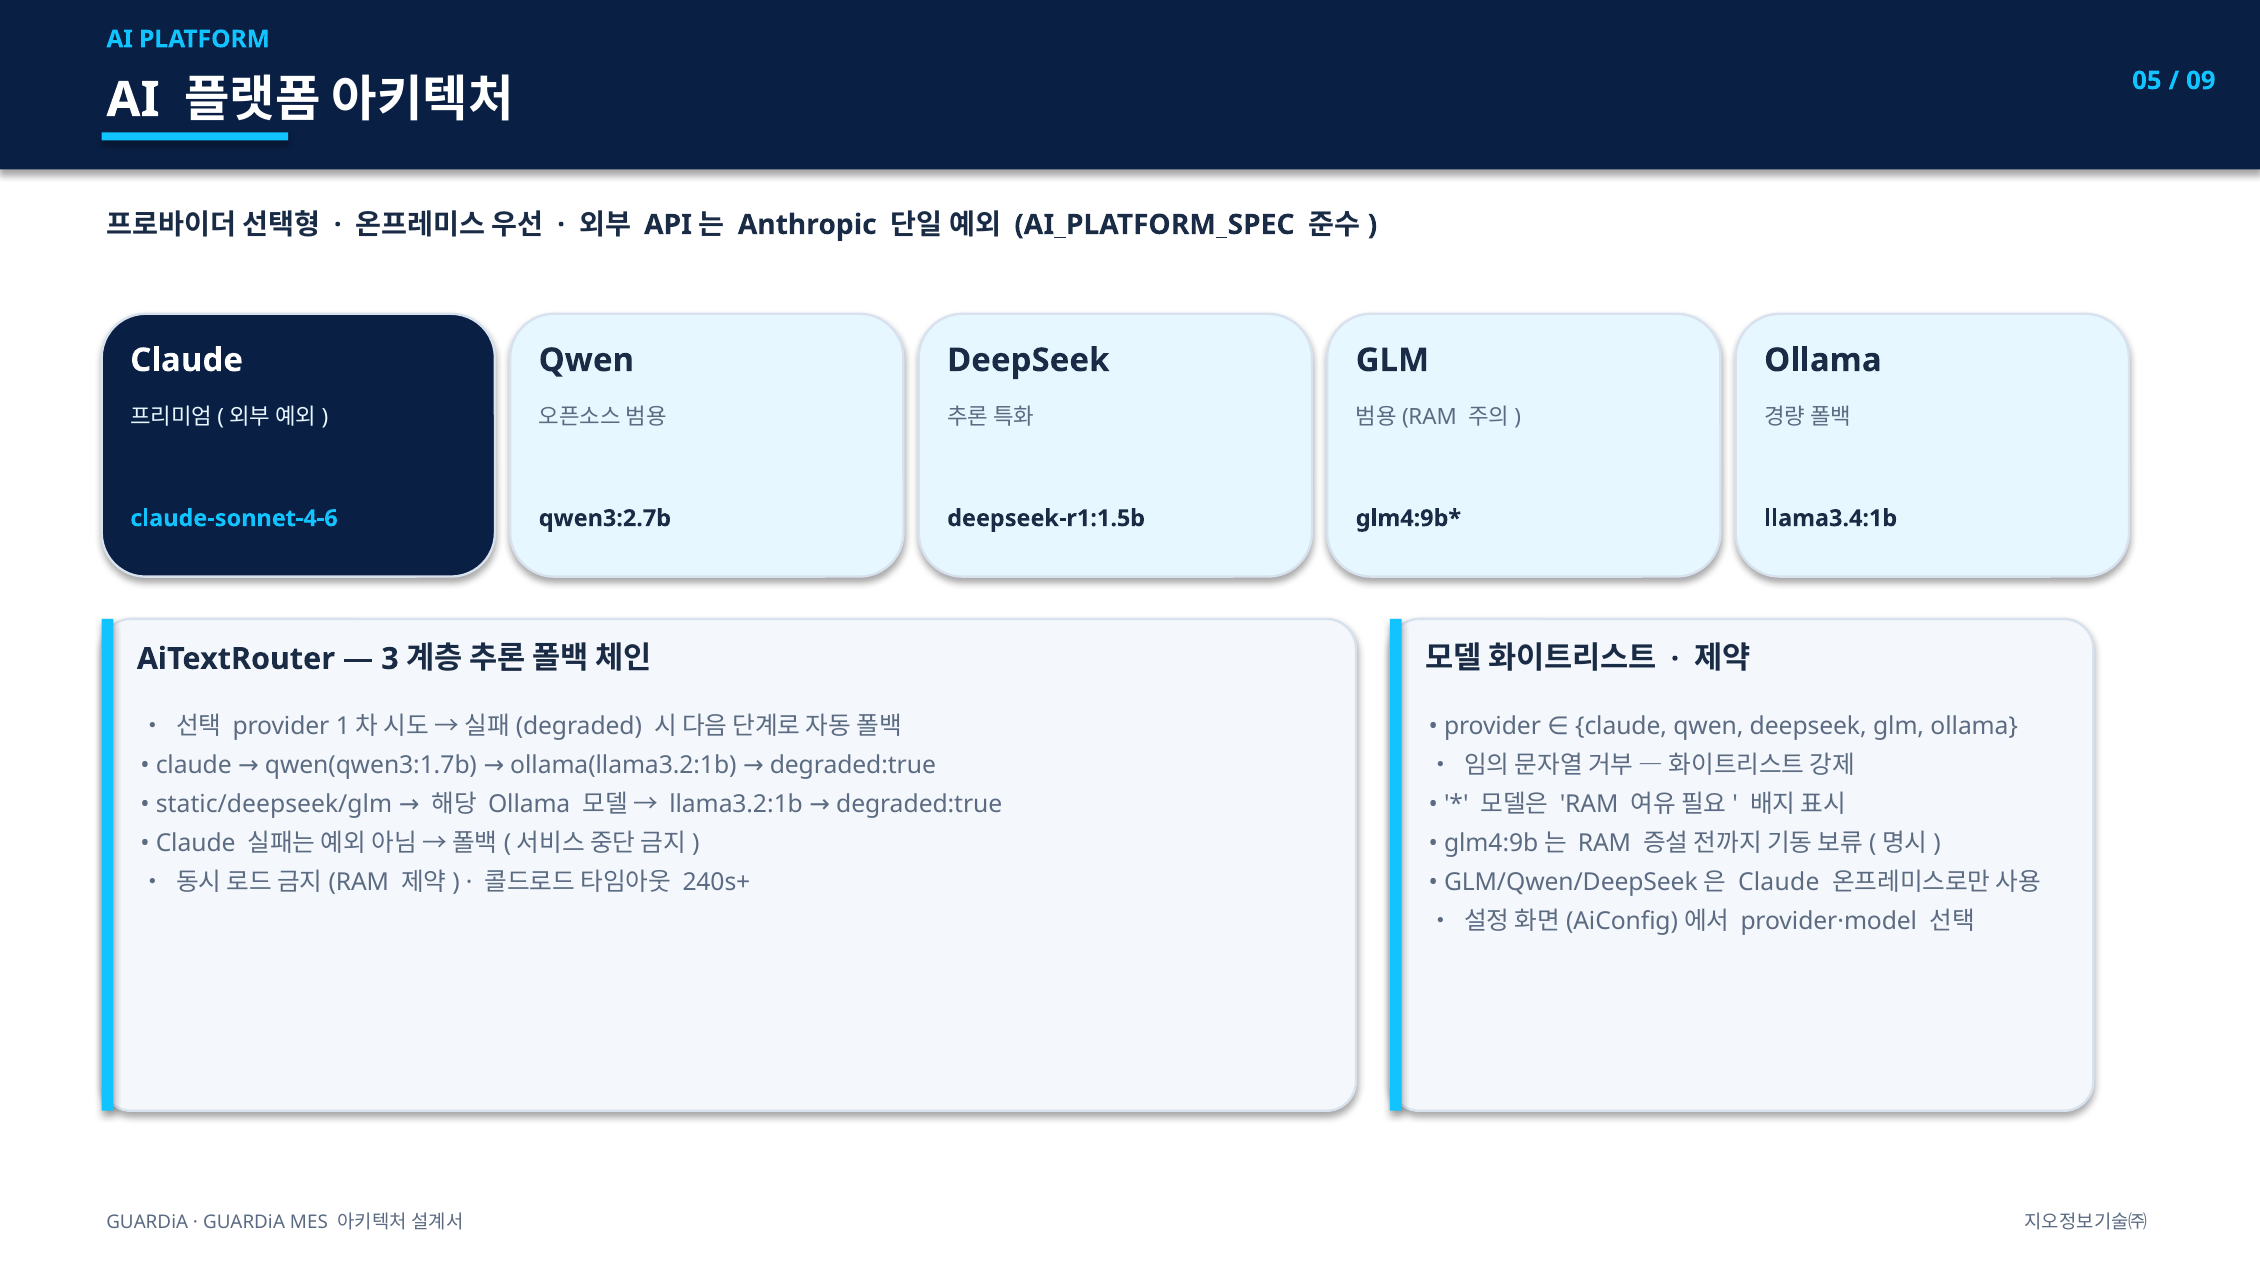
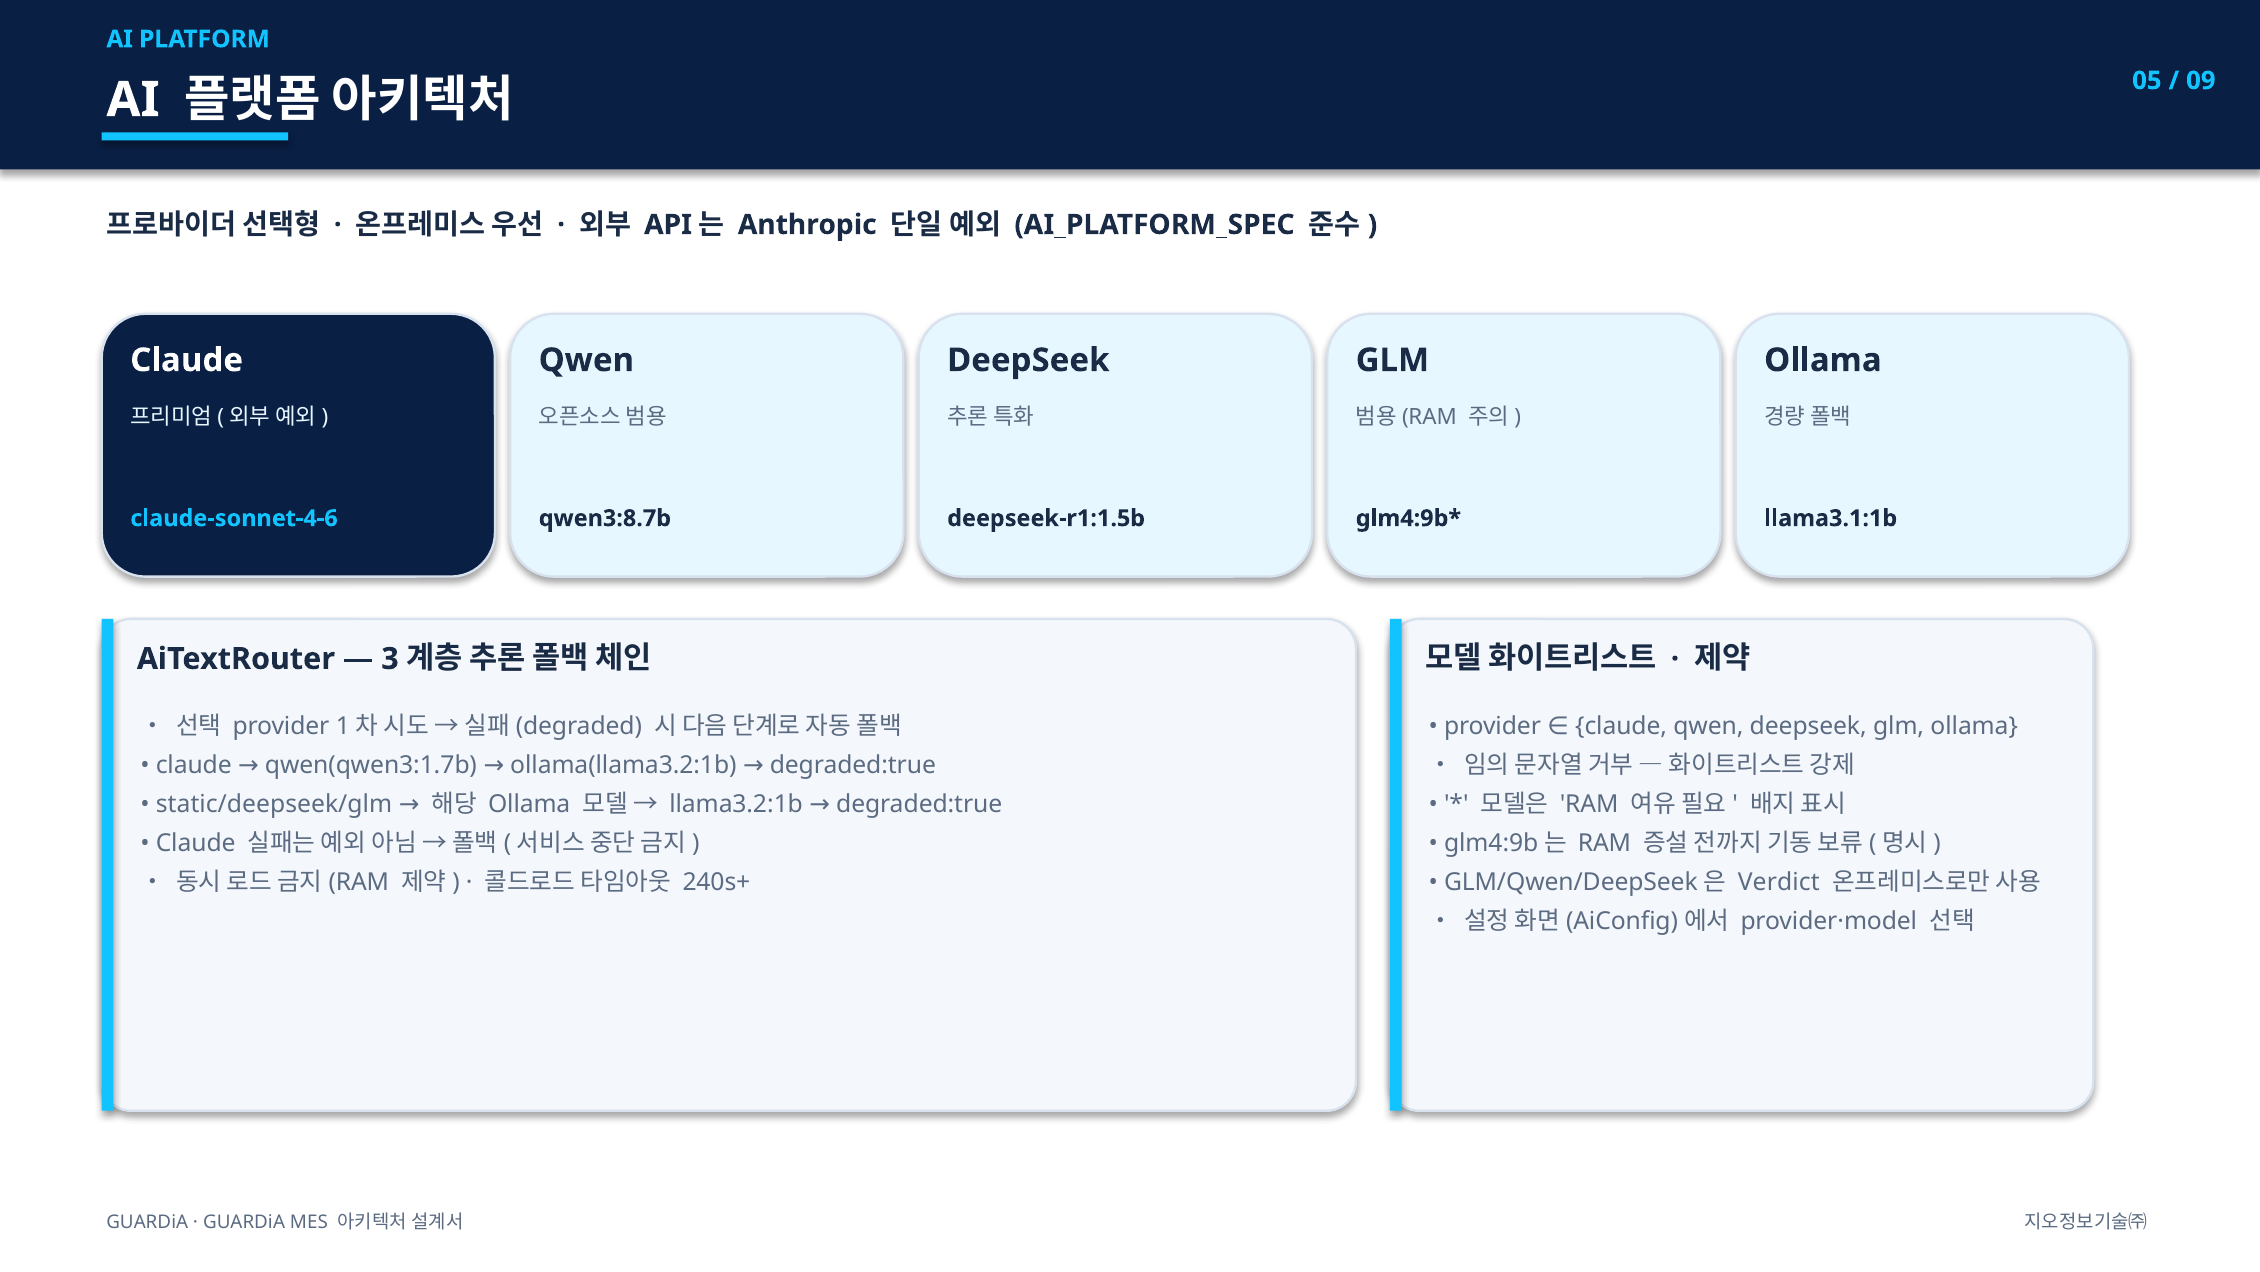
qwen3:2.7b: qwen3:2.7b -> qwen3:8.7b
llama3.4:1b: llama3.4:1b -> llama3.1:1b
Claude at (1779, 882): Claude -> Verdict
